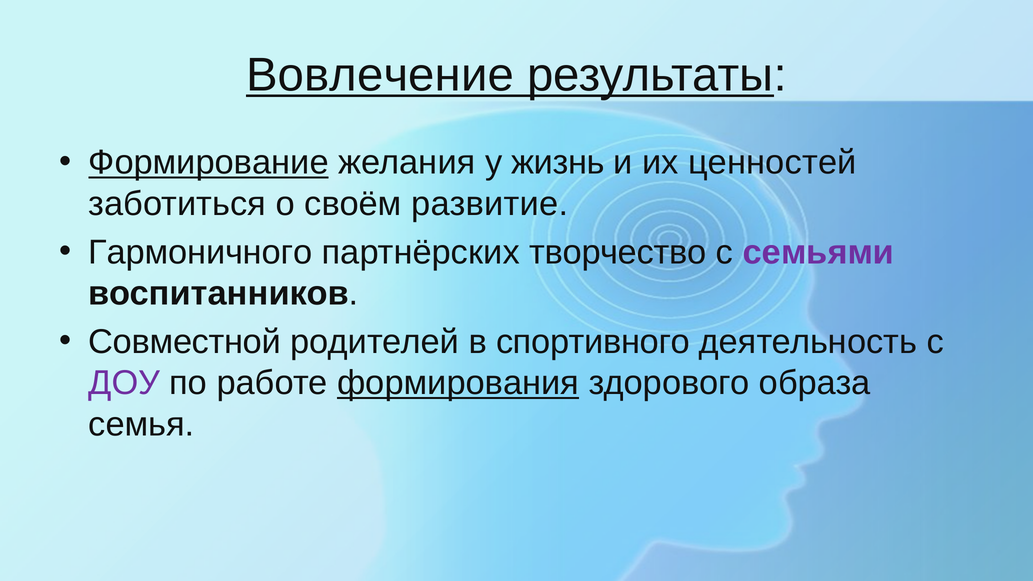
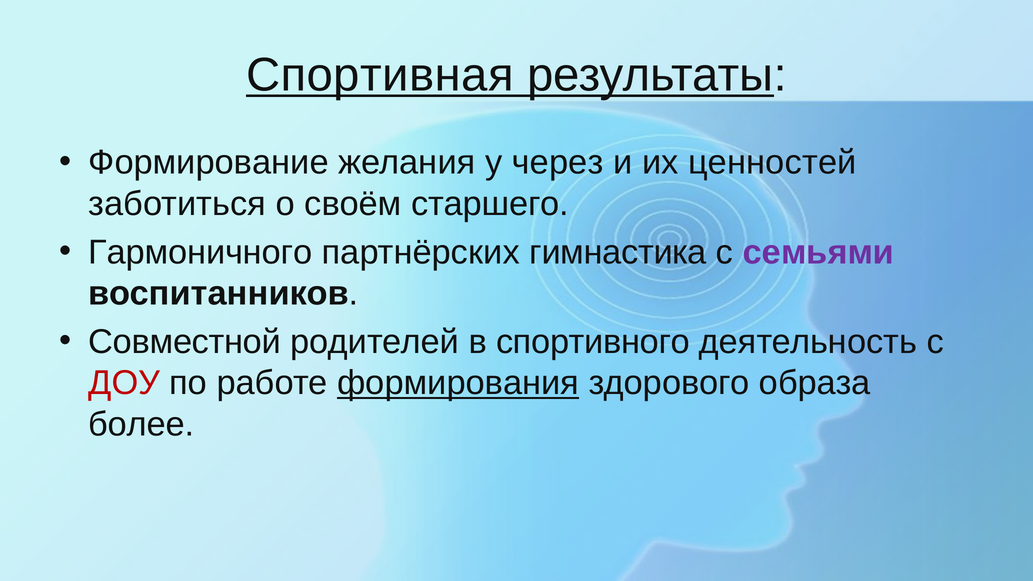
Вовлечение: Вовлечение -> Спортивная
Формирование underline: present -> none
жизнь: жизнь -> через
развитие: развитие -> старшего
творчество: творчество -> гимнастика
ДОУ colour: purple -> red
семья: семья -> более
